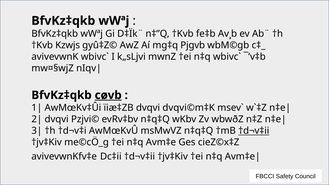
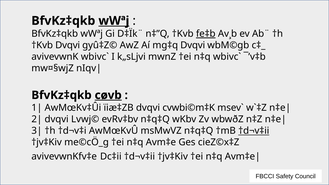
wWªj at (114, 21) underline: none -> present
fe‡b underline: none -> present
†Kvb Kzwjs: Kzwjs -> Dvqvi
mg‡q Pjgvb: Pjgvb -> Dvqvi
dvqvi©m‡K: dvqvi©m‡K -> cvwbi©m‡K
Pzjvi©: Pzjvi© -> Lvwj©
